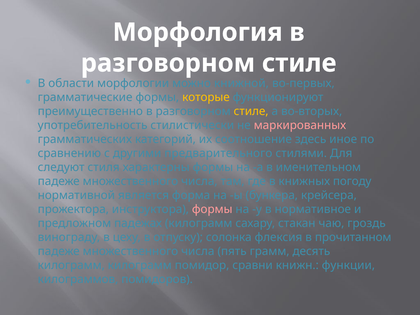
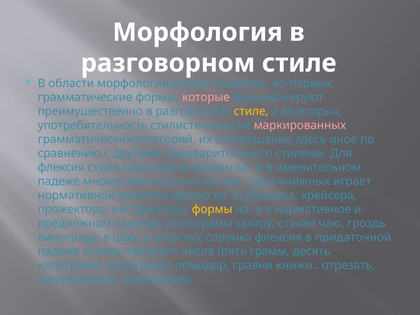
которые colour: yellow -> pink
следуют at (61, 167): следуют -> флексия
погоду: погоду -> играет
формы at (212, 209) colour: pink -> yellow
прочитанном: прочитанном -> придаточной
функции: функции -> отрезать
